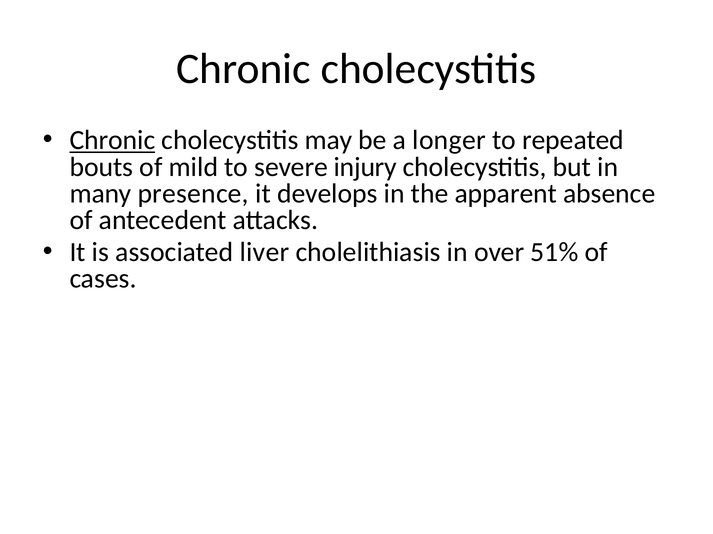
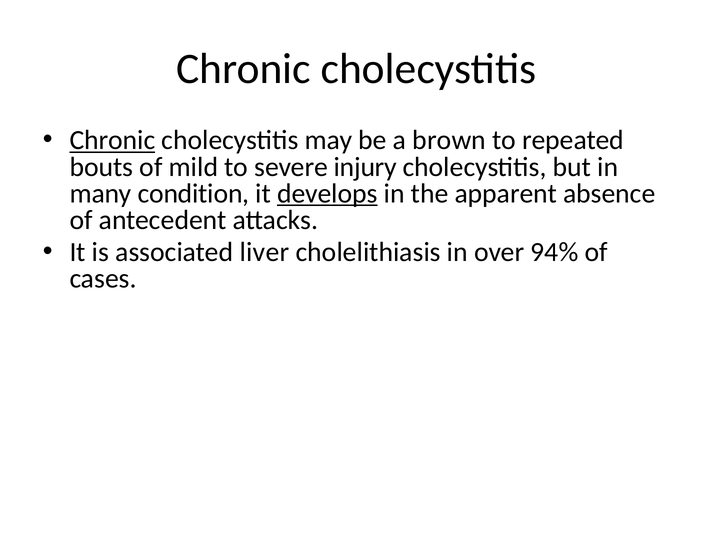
longer: longer -> brown
presence: presence -> condition
develops underline: none -> present
51%: 51% -> 94%
